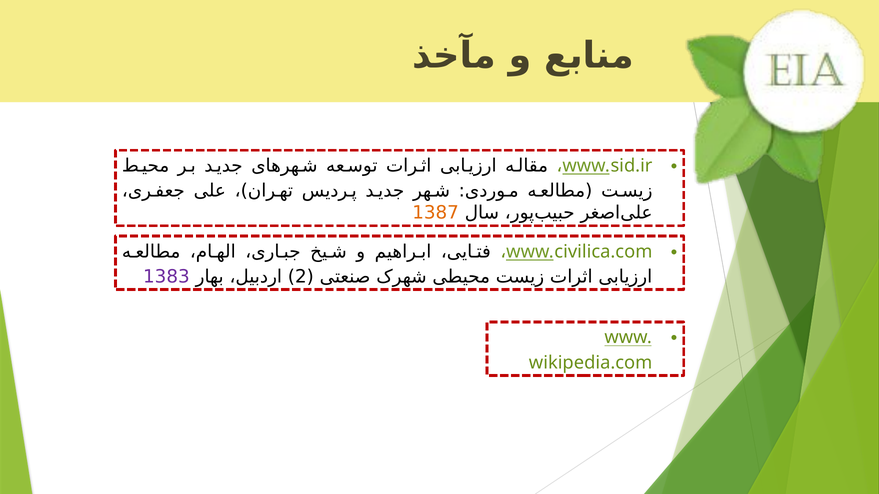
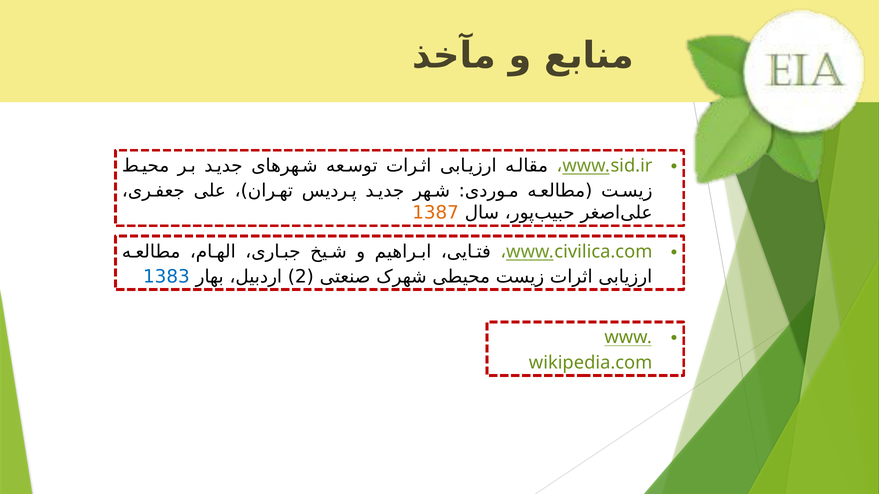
1383 colour: purple -> blue
